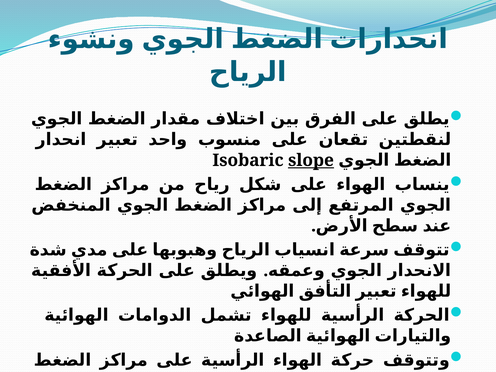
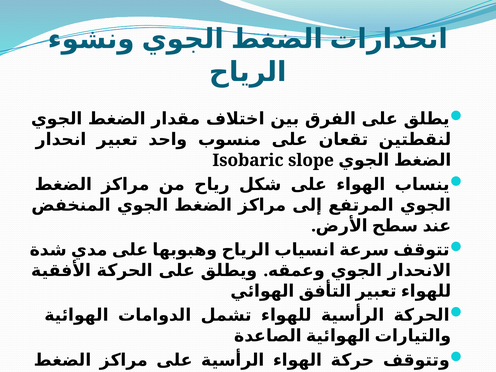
slope underline: present -> none
